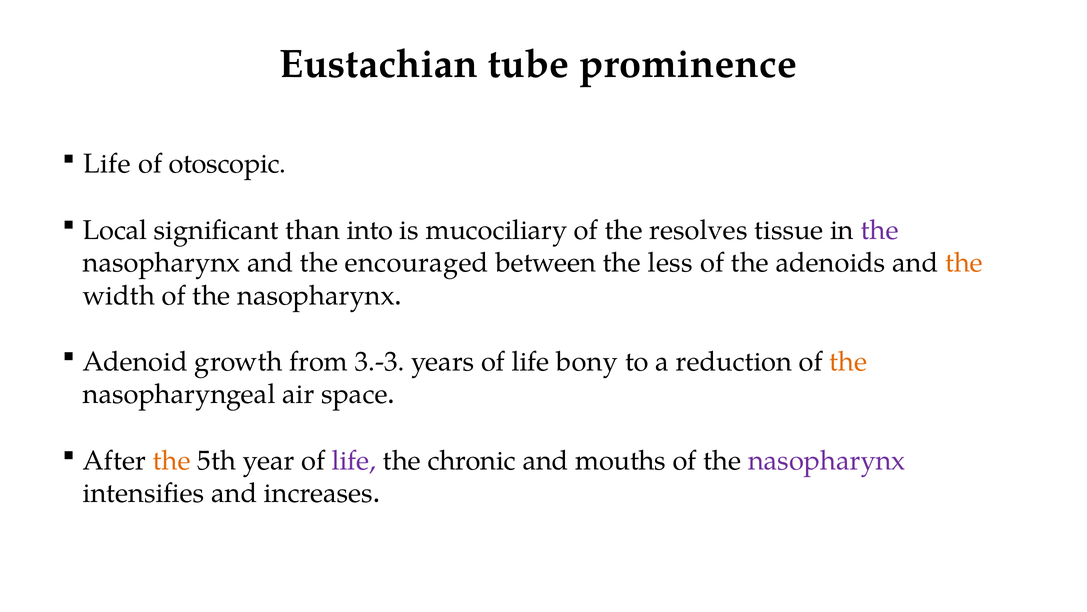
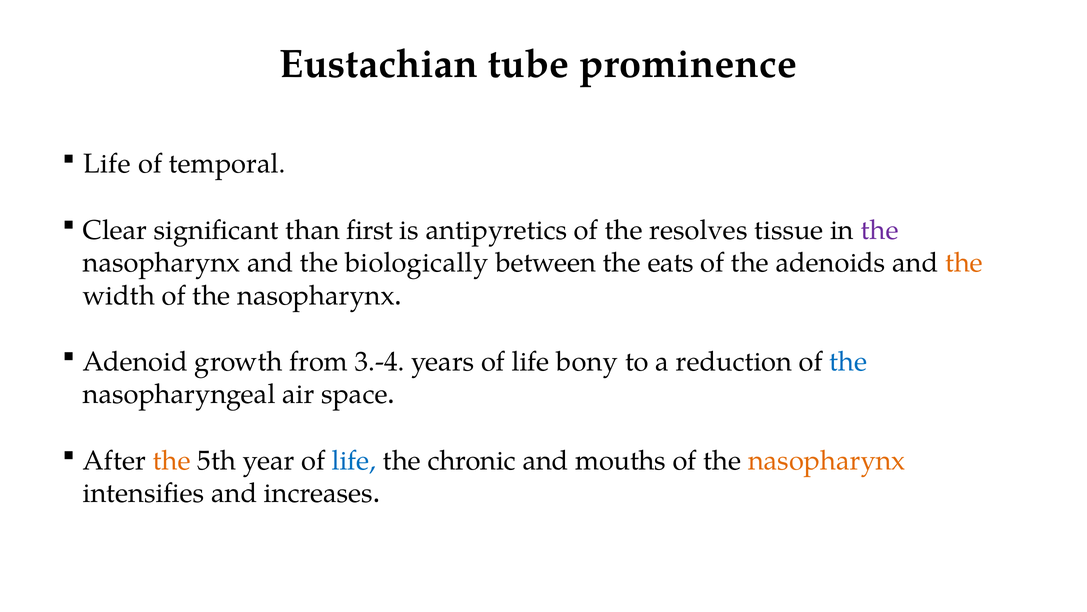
otoscopic: otoscopic -> temporal
Local: Local -> Clear
into: into -> first
mucociliary: mucociliary -> antipyretics
encouraged: encouraged -> biologically
less: less -> eats
3.-3: 3.-3 -> 3.-4
the at (848, 361) colour: orange -> blue
life at (354, 460) colour: purple -> blue
nasopharynx at (827, 460) colour: purple -> orange
